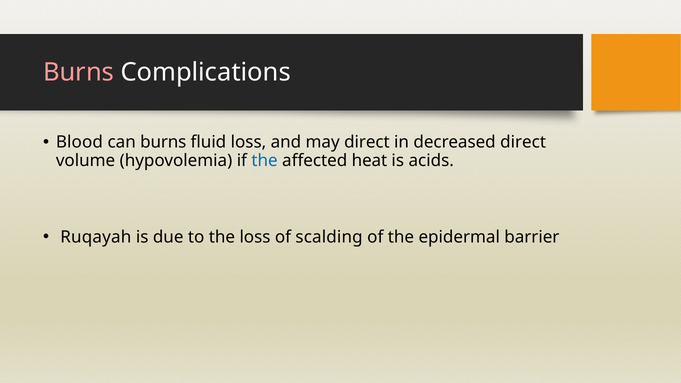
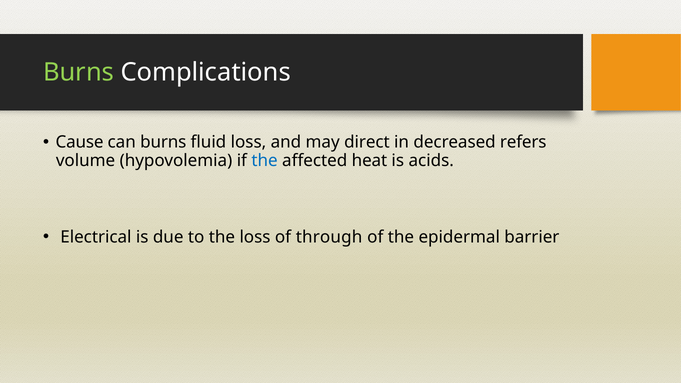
Burns at (79, 72) colour: pink -> light green
Blood: Blood -> Cause
decreased direct: direct -> refers
Ruqayah: Ruqayah -> Electrical
scalding: scalding -> through
